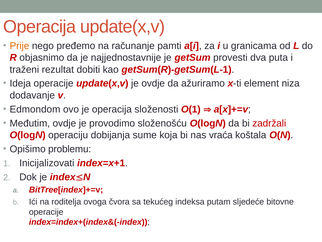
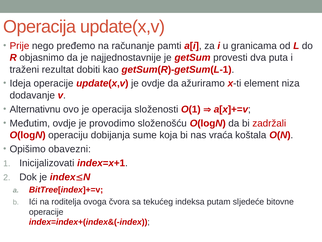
Prije colour: orange -> red
Edmondom: Edmondom -> Alternativnu
problemu: problemu -> obavezni
